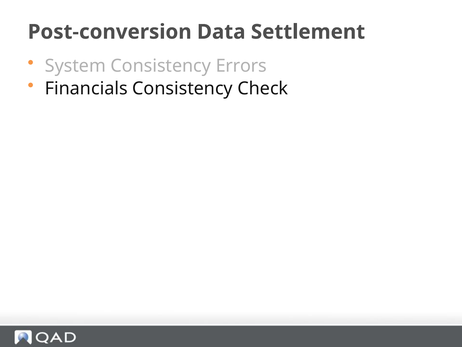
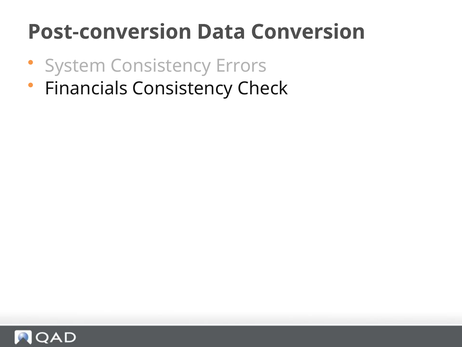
Settlement: Settlement -> Conversion
